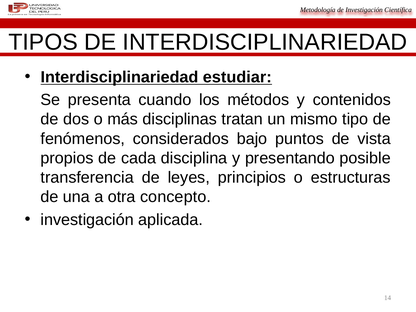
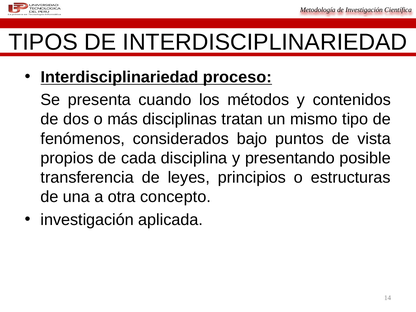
estudiar: estudiar -> proceso
